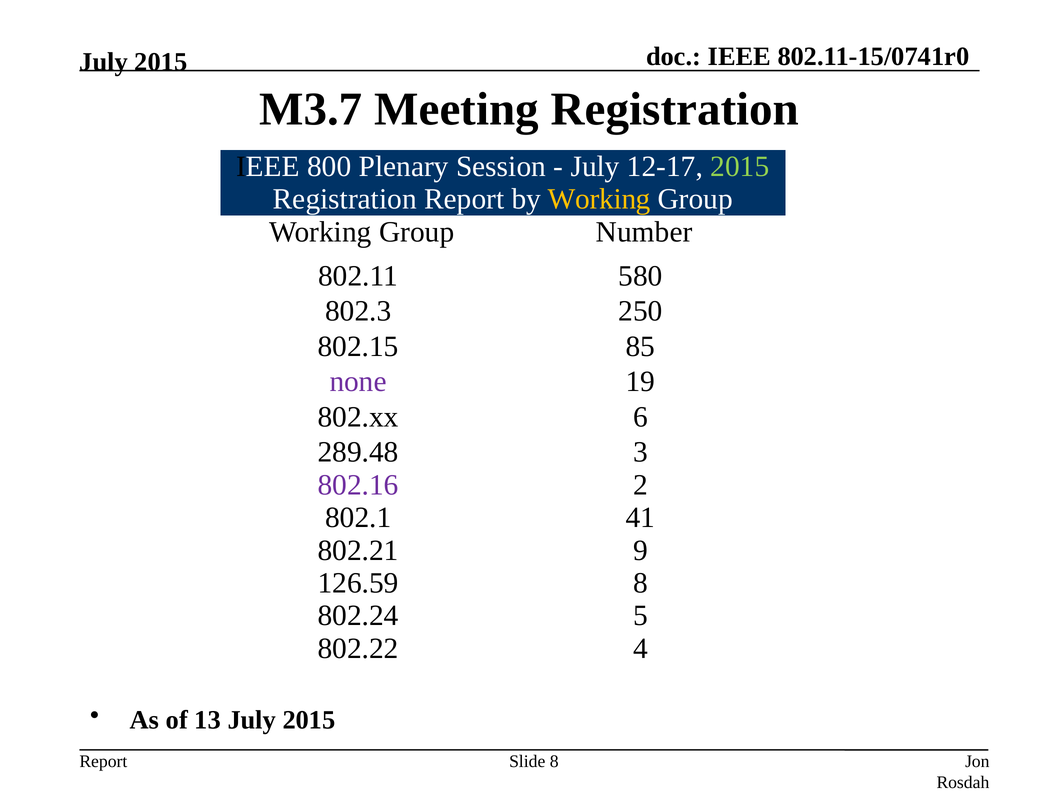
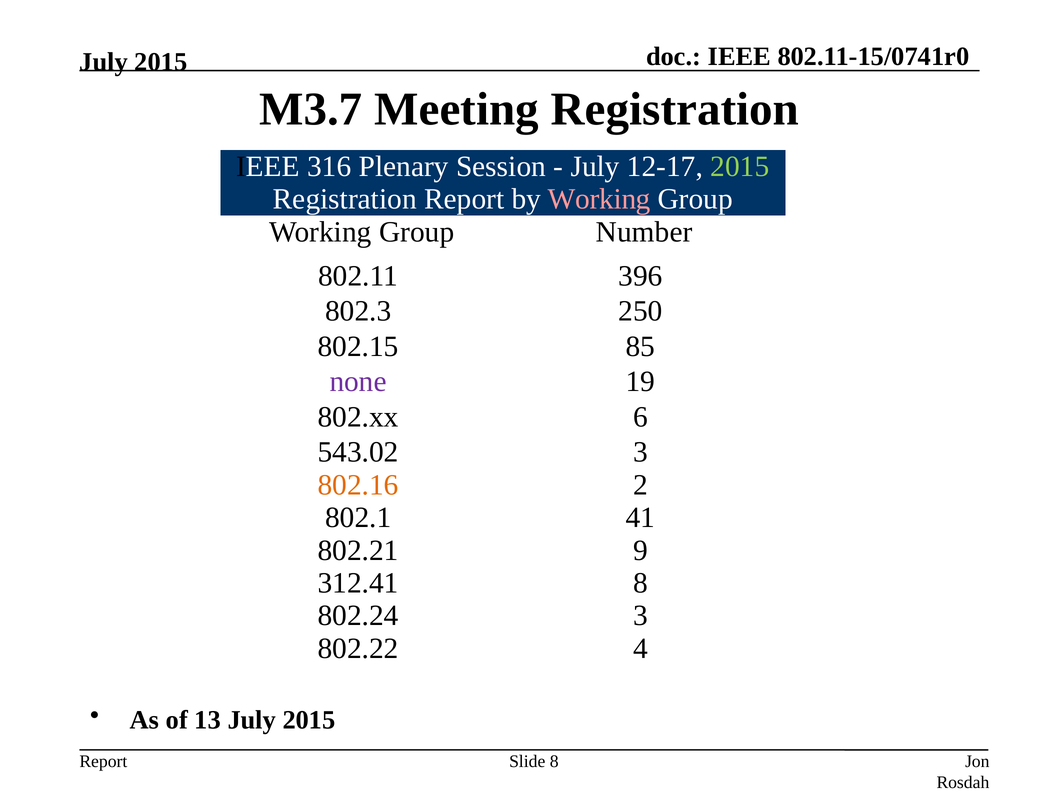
800: 800 -> 316
Working at (599, 199) colour: yellow -> pink
580: 580 -> 396
289.48: 289.48 -> 543.02
802.16 colour: purple -> orange
126.59: 126.59 -> 312.41
802.24 5: 5 -> 3
